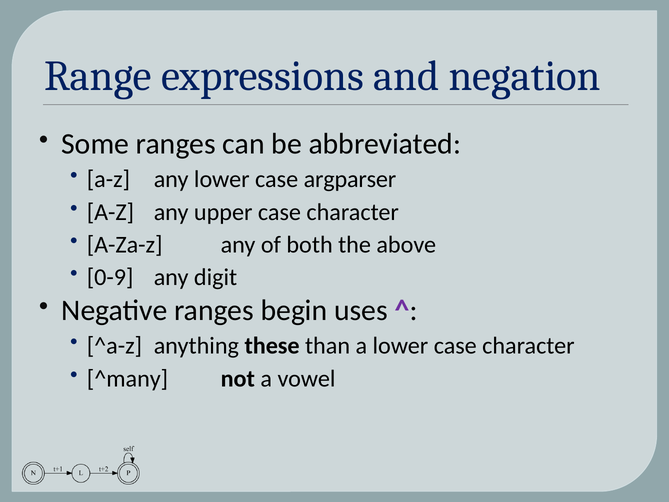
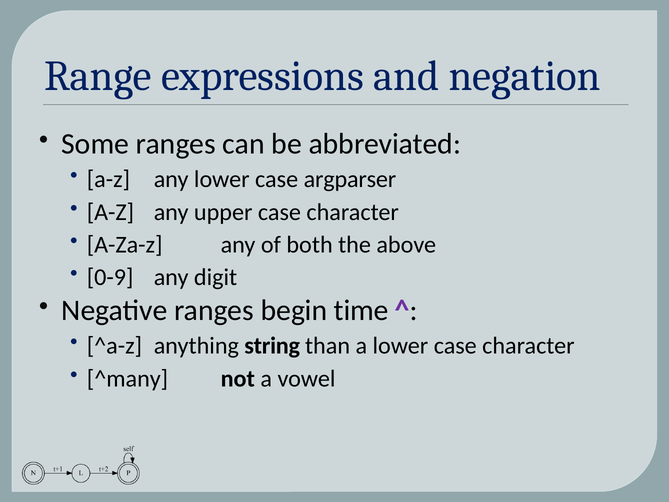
uses: uses -> time
these: these -> string
